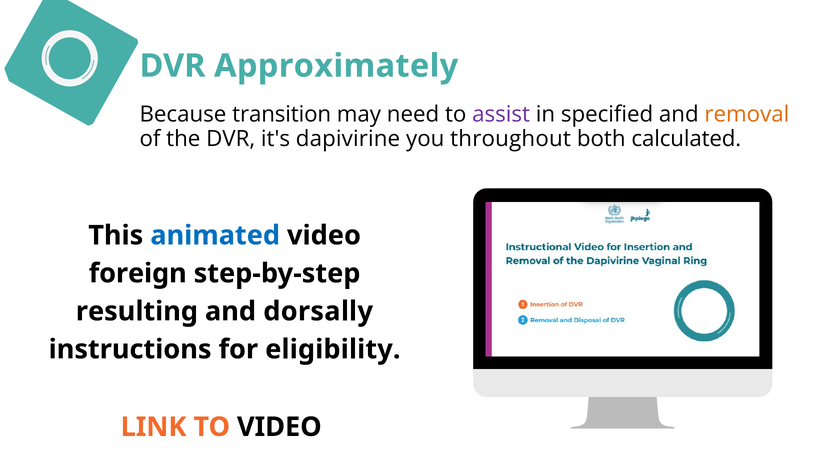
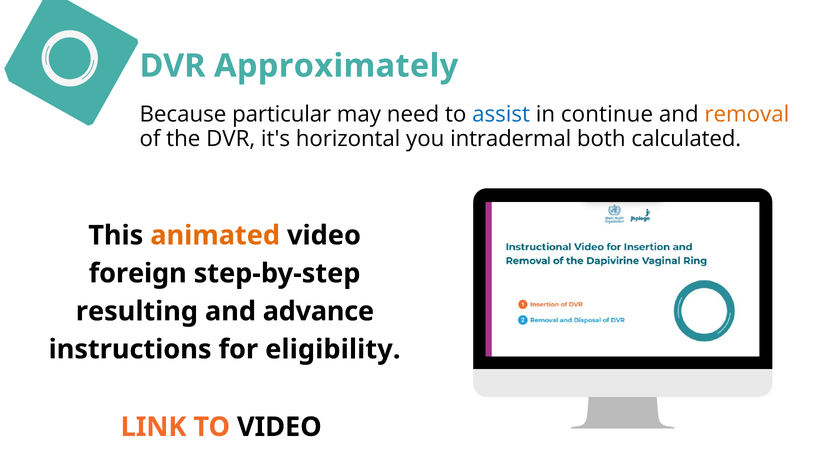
transition: transition -> particular
assist colour: purple -> blue
specified: specified -> continue
dapivirine: dapivirine -> horizontal
throughout: throughout -> intradermal
animated colour: blue -> orange
dorsally: dorsally -> advance
